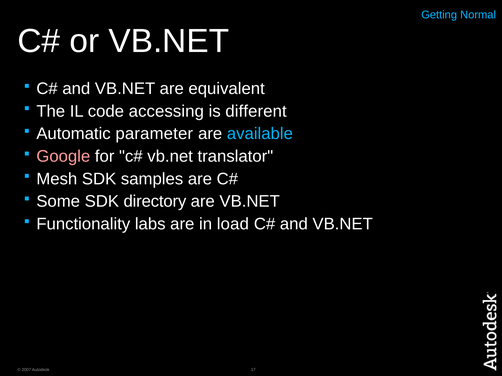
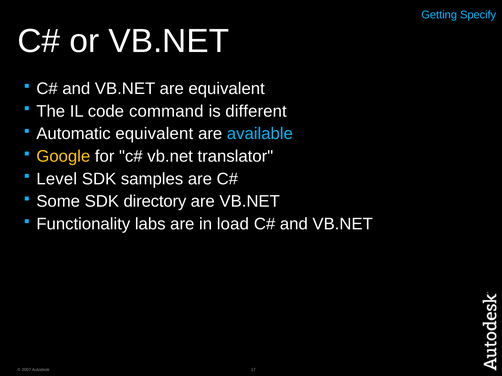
Normal: Normal -> Specify
accessing: accessing -> command
Automatic parameter: parameter -> equivalent
Google colour: pink -> yellow
Mesh: Mesh -> Level
